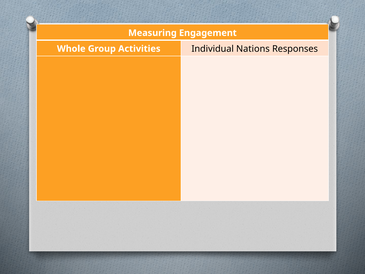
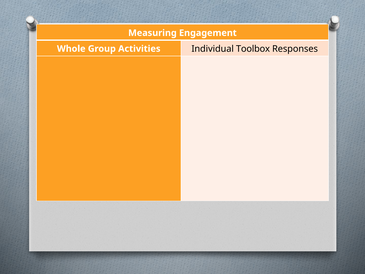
Nations: Nations -> Toolbox
